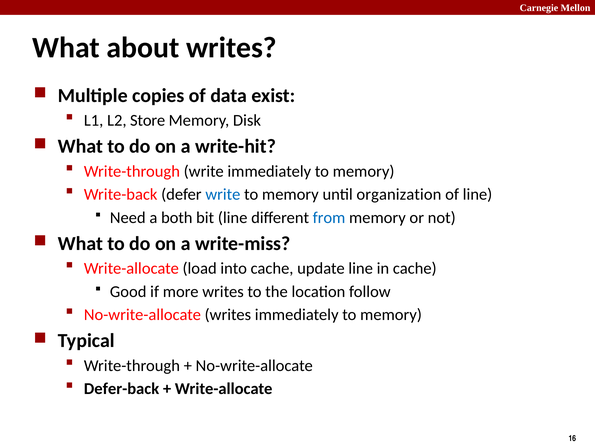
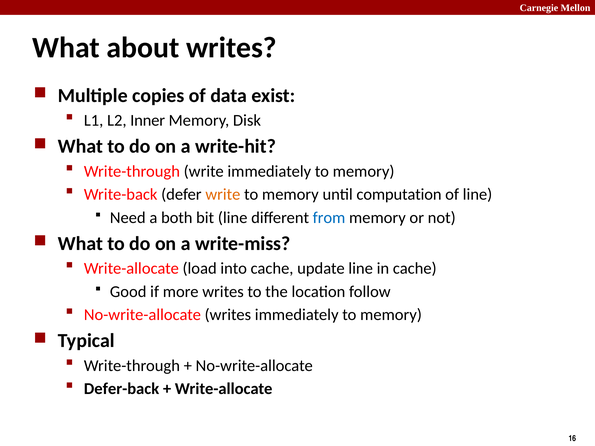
Store: Store -> Inner
write at (223, 195) colour: blue -> orange
organization: organization -> computation
